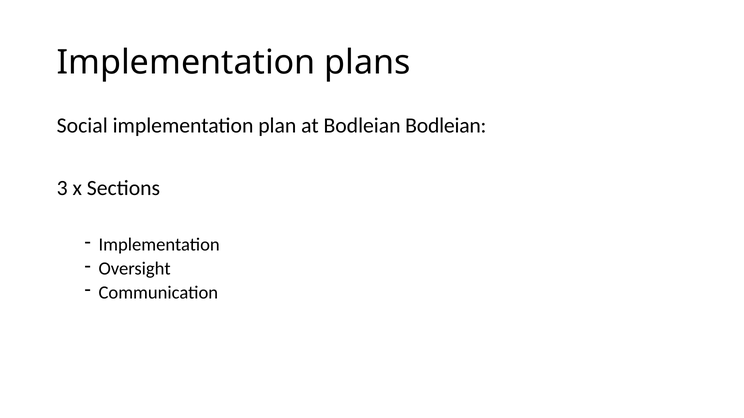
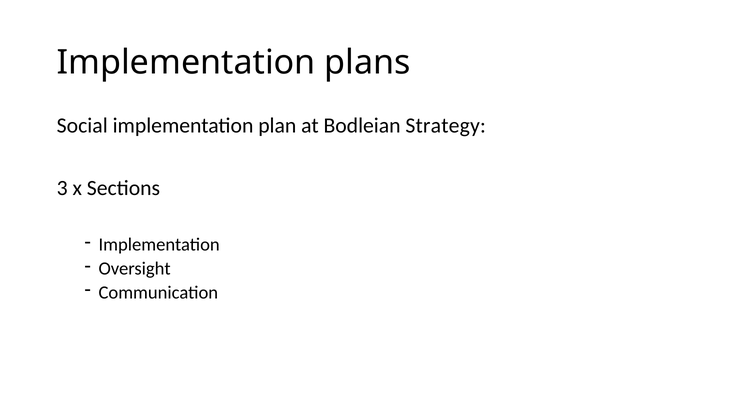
Bodleian Bodleian: Bodleian -> Strategy
